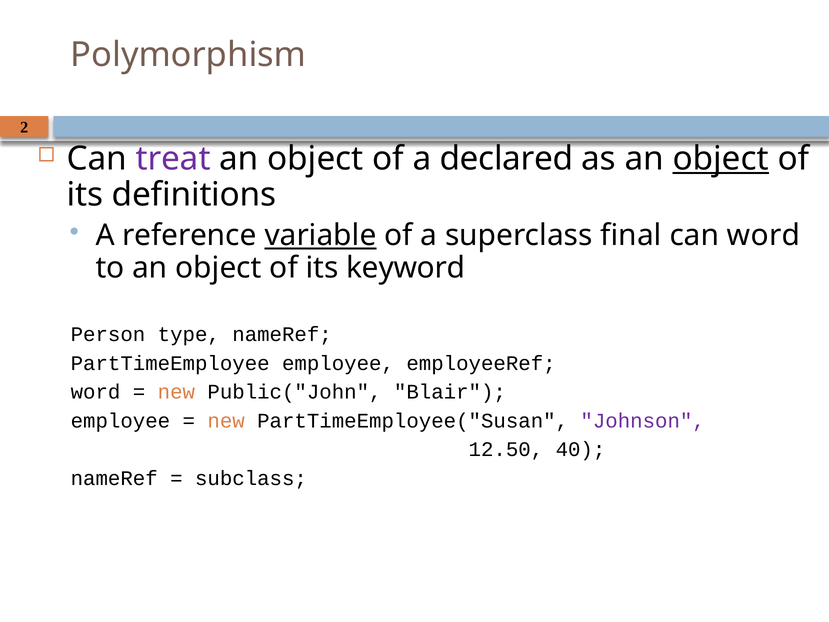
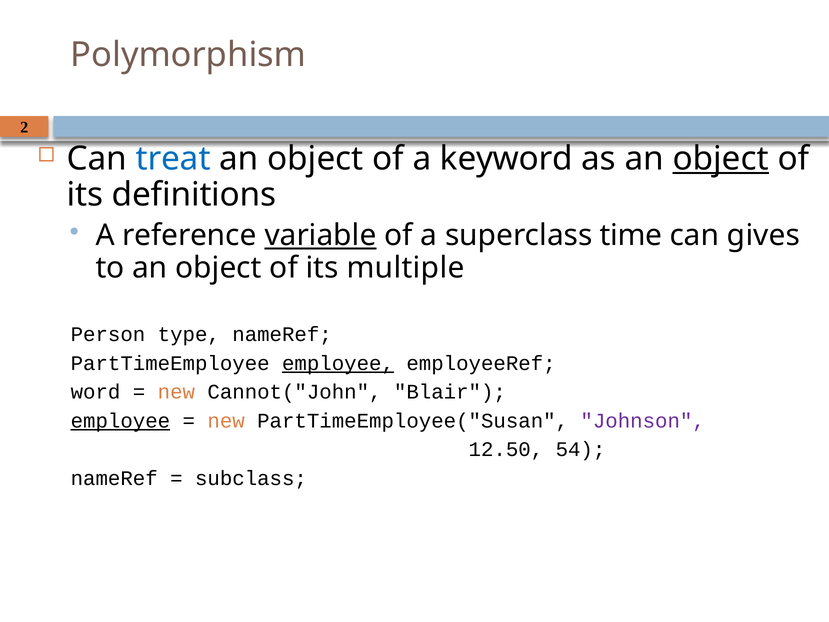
treat colour: purple -> blue
declared: declared -> keyword
final: final -> time
can word: word -> gives
keyword: keyword -> multiple
employee at (338, 363) underline: none -> present
Public("John: Public("John -> Cannot("John
employee at (120, 421) underline: none -> present
40: 40 -> 54
